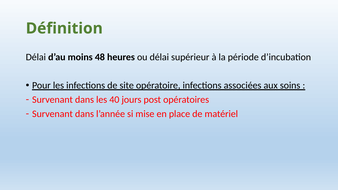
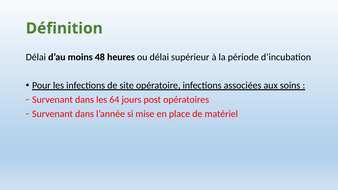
40: 40 -> 64
